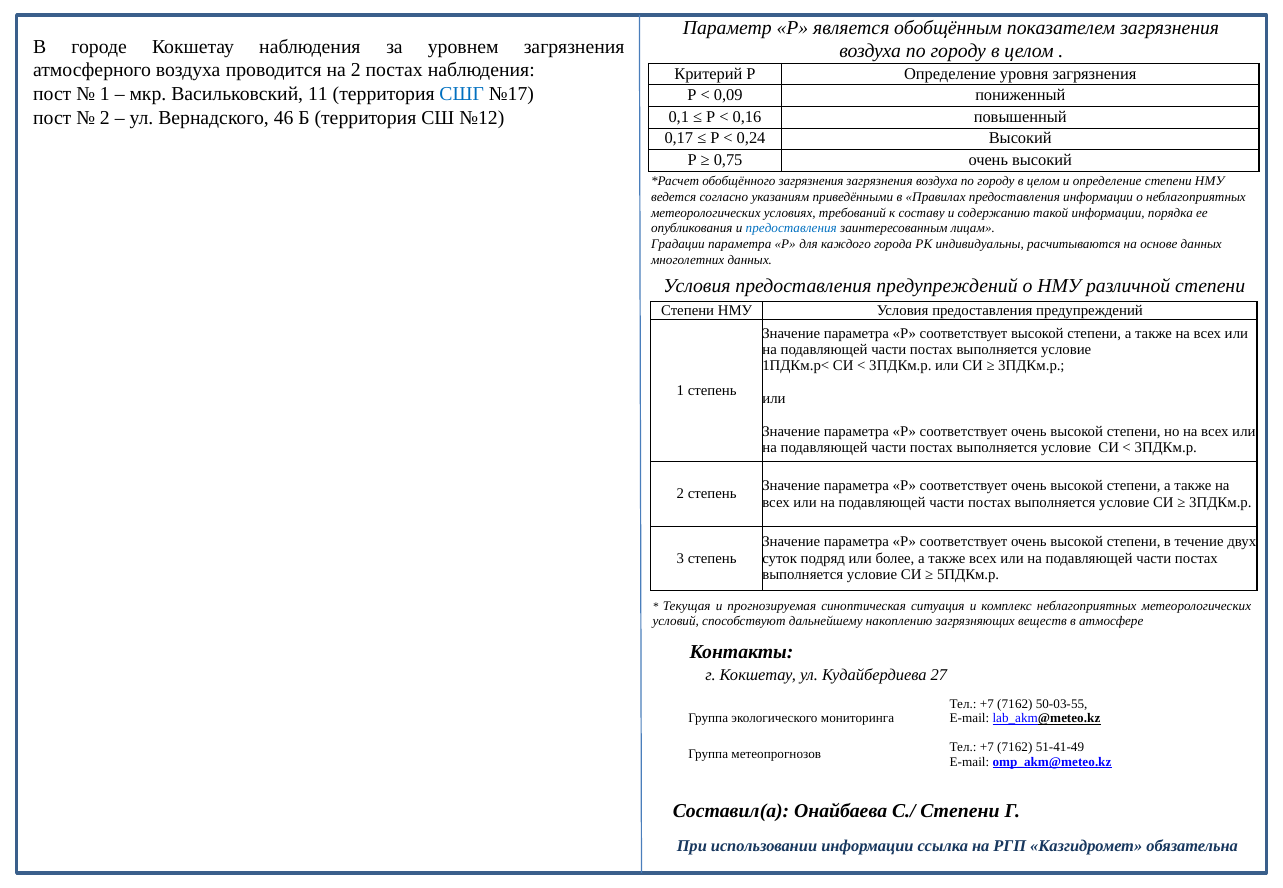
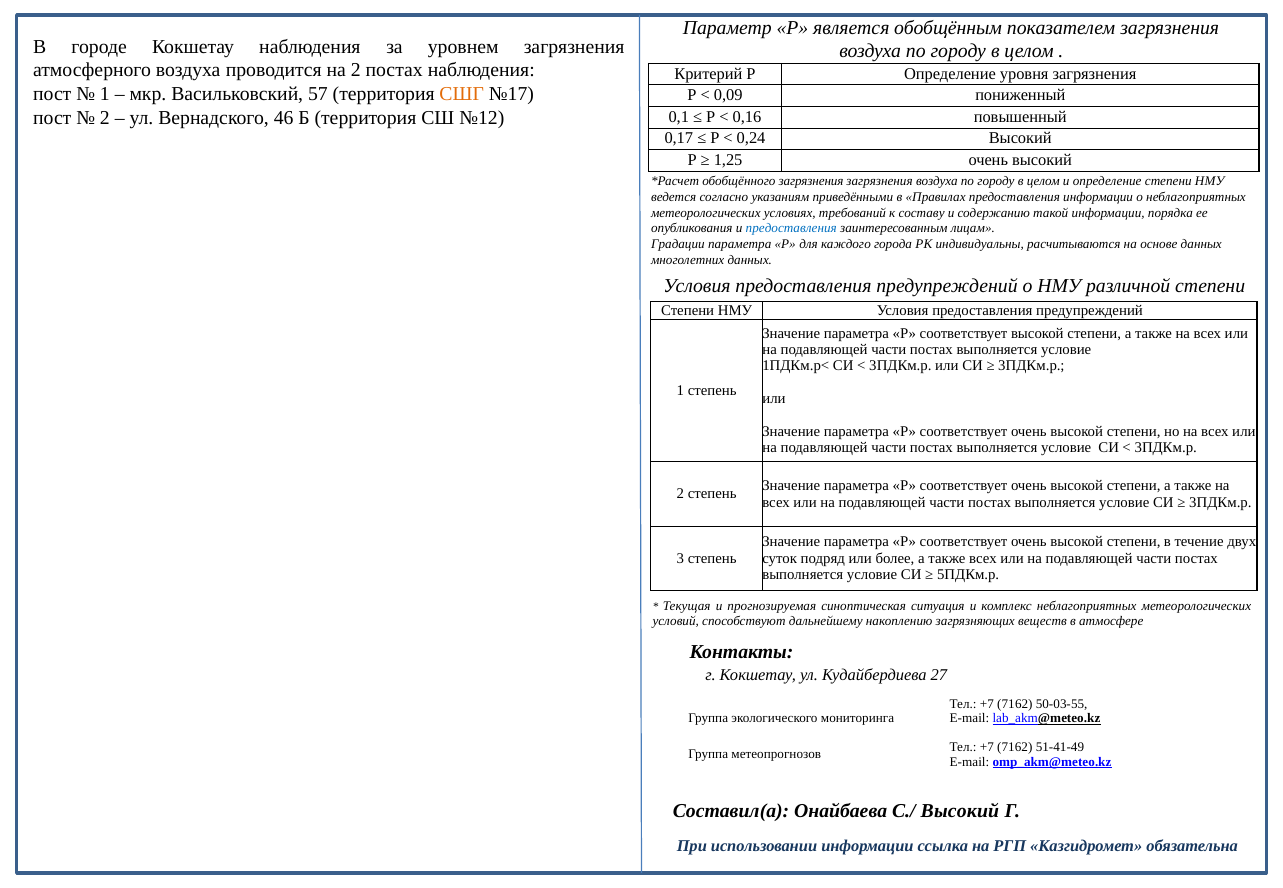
11: 11 -> 57
СШГ colour: blue -> orange
0,75: 0,75 -> 1,25
С./ Степени: Степени -> Высокий
